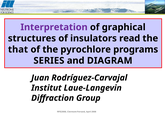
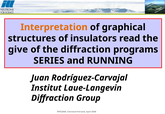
Interpretation colour: purple -> orange
that: that -> give
the pyrochlore: pyrochlore -> diffraction
DIAGRAM: DIAGRAM -> RUNNING
